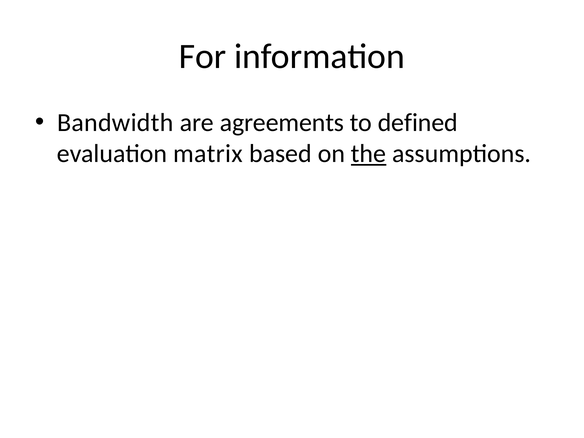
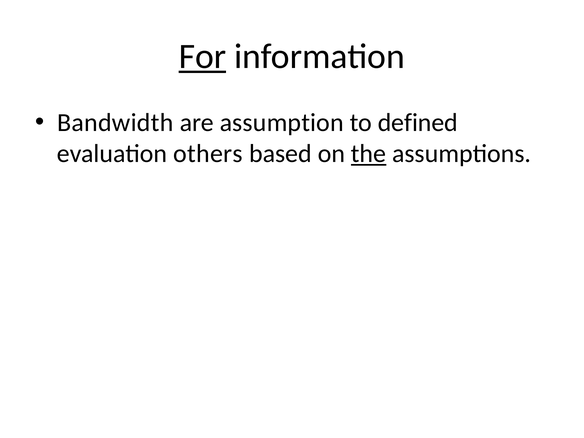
For underline: none -> present
agreements: agreements -> assumption
matrix: matrix -> others
